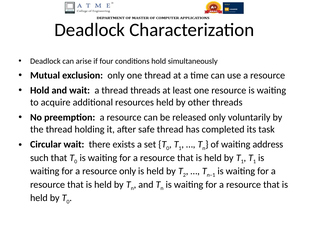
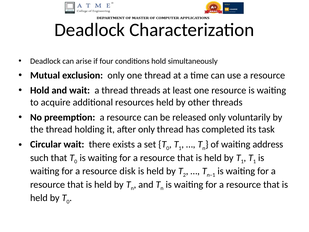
after safe: safe -> only
resource only: only -> disk
